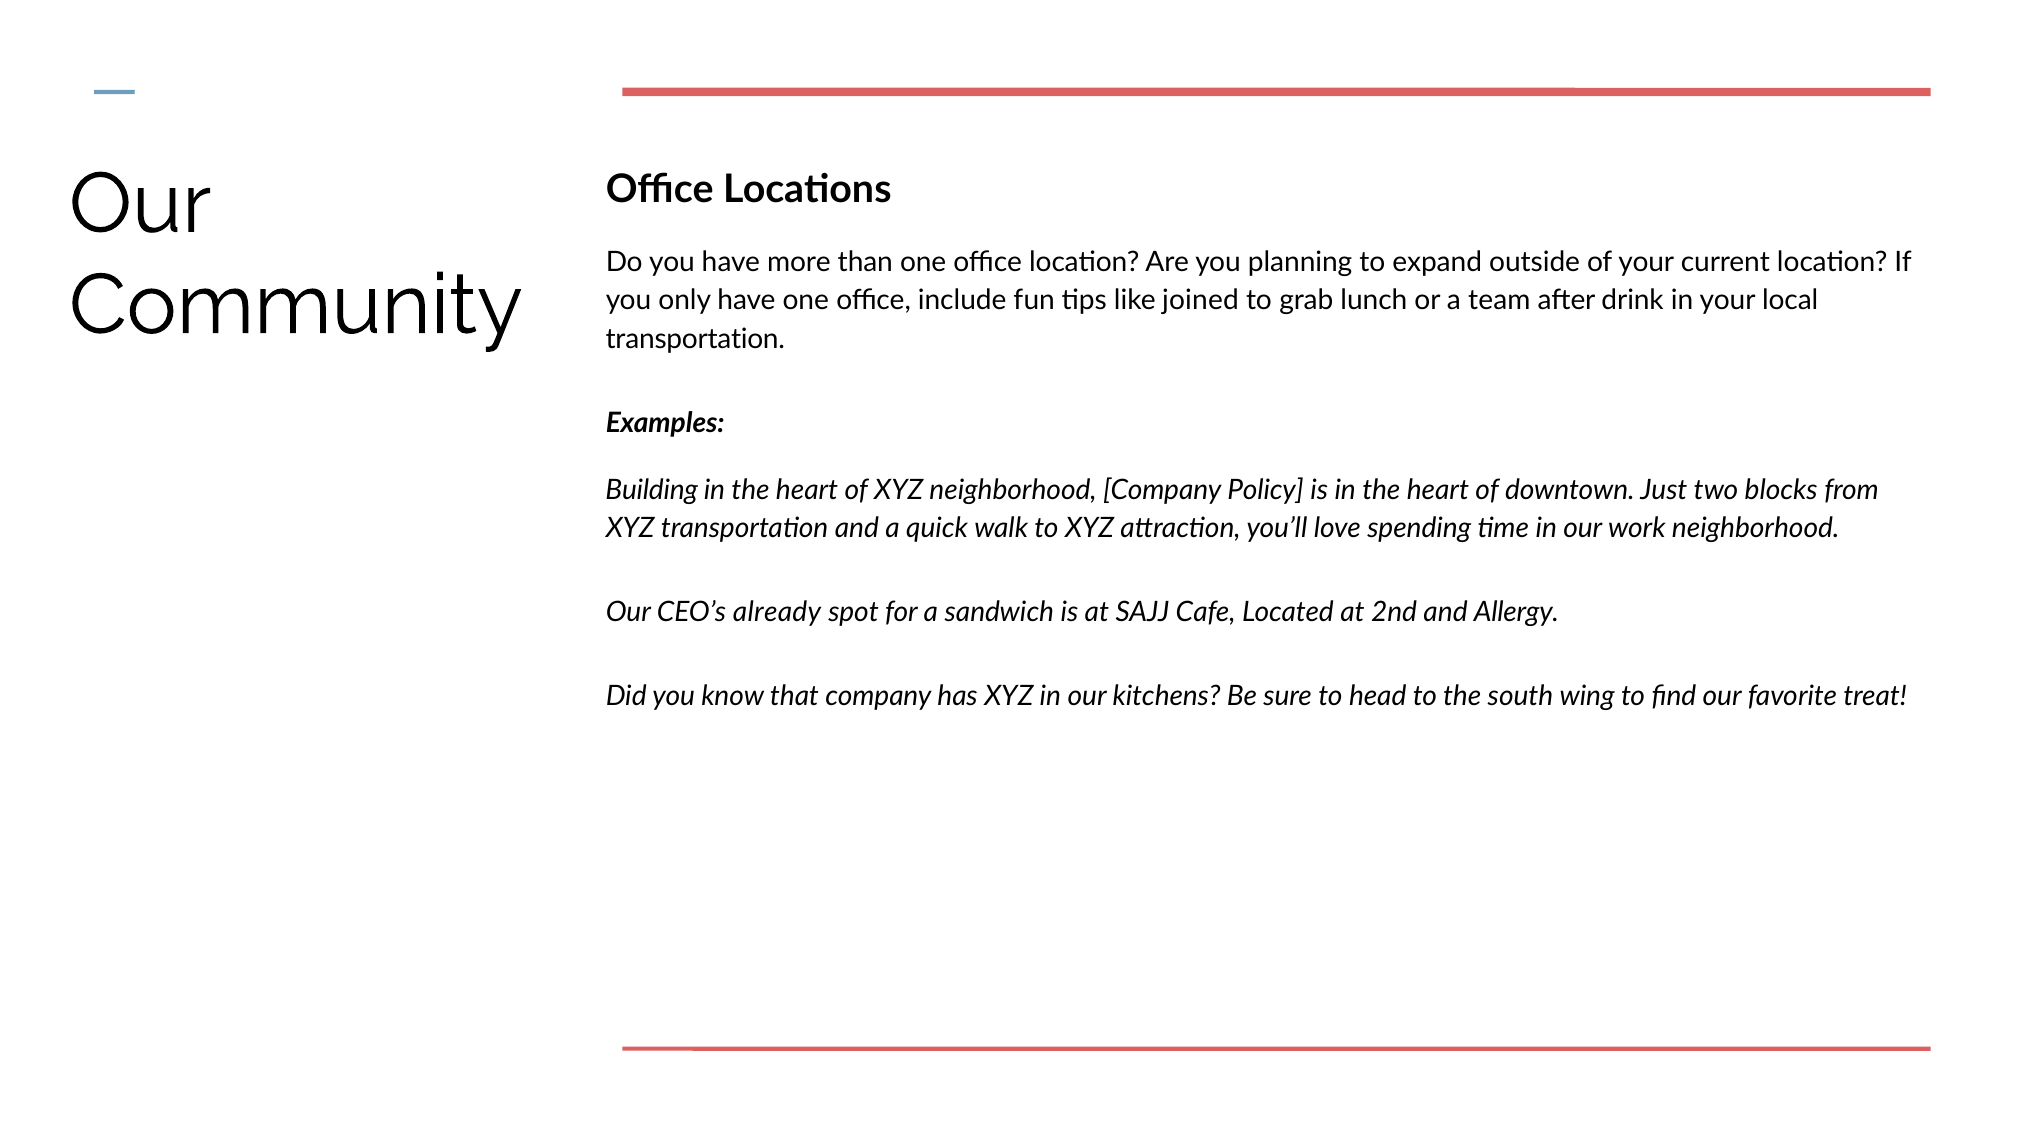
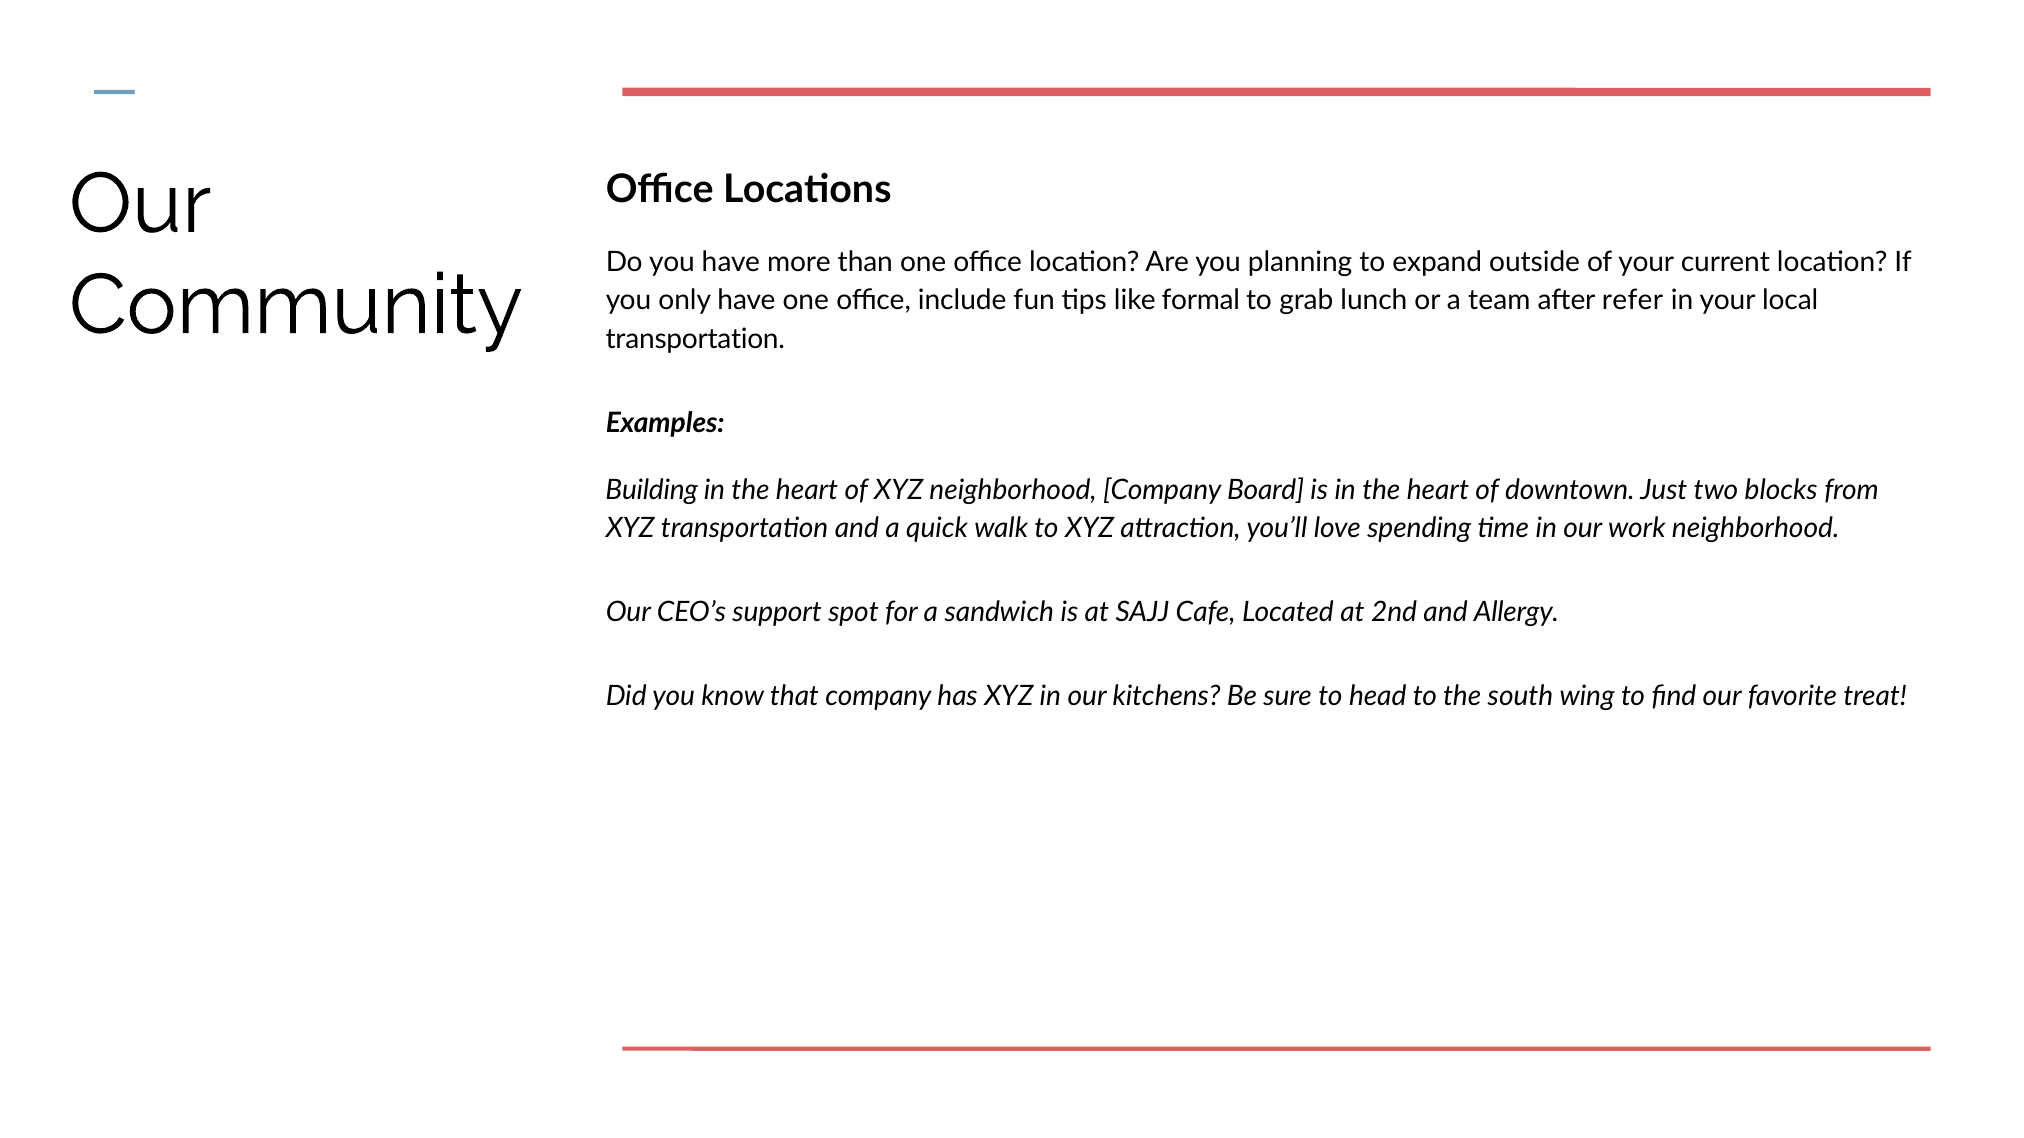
joined: joined -> formal
drink: drink -> refer
Policy: Policy -> Board
already: already -> support
